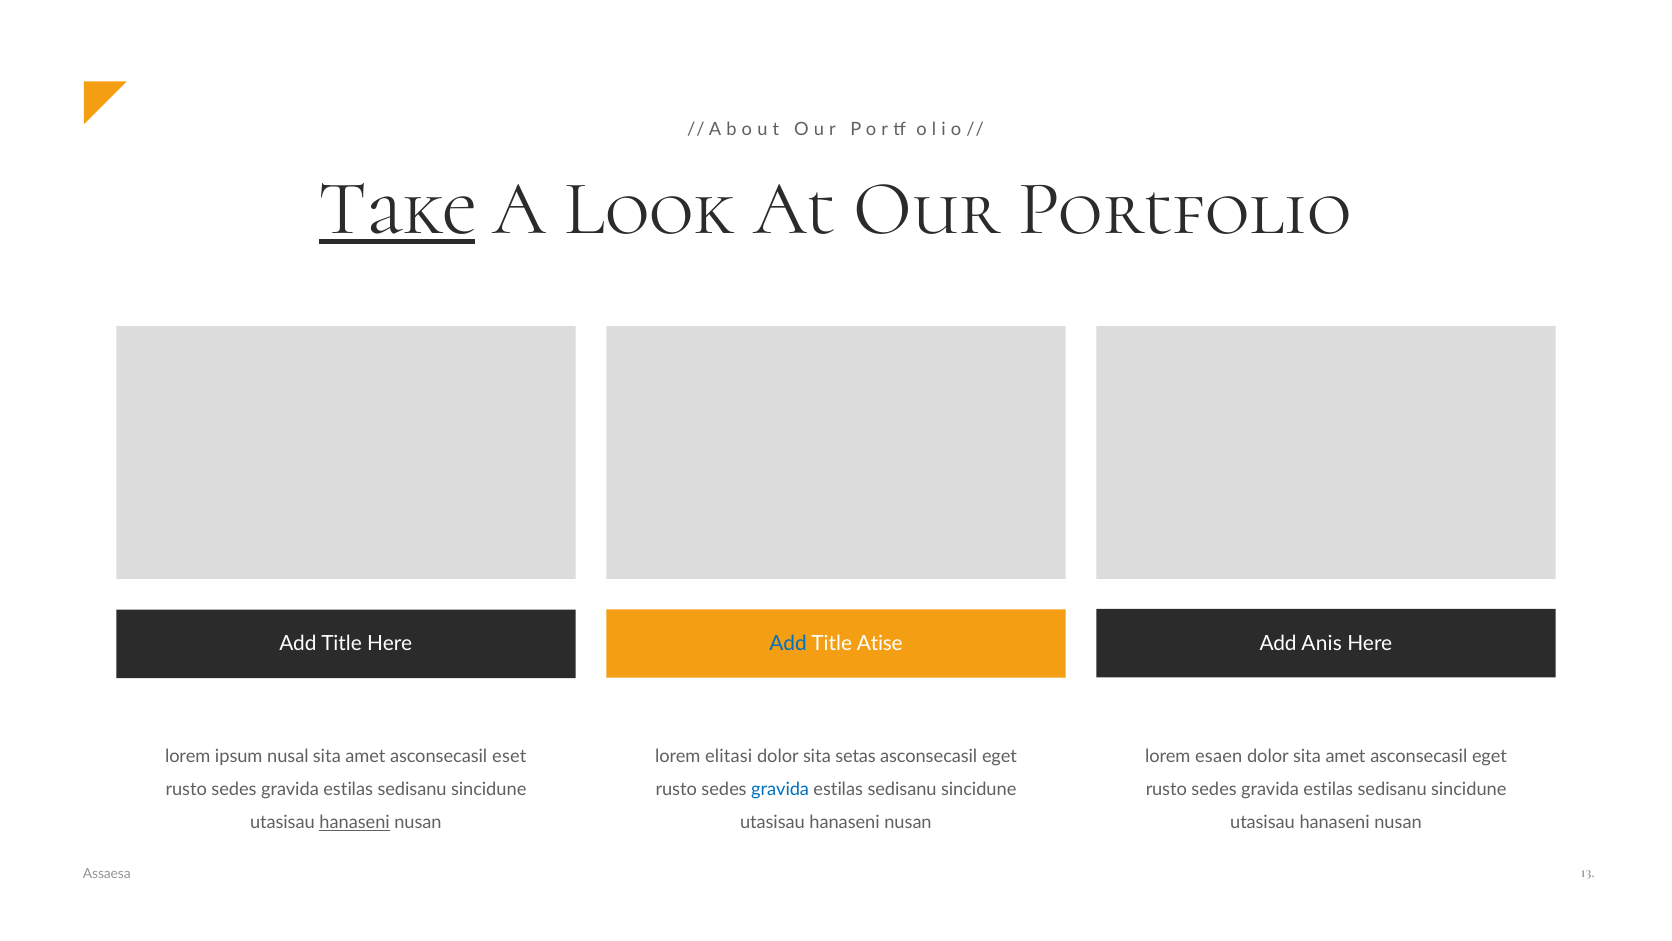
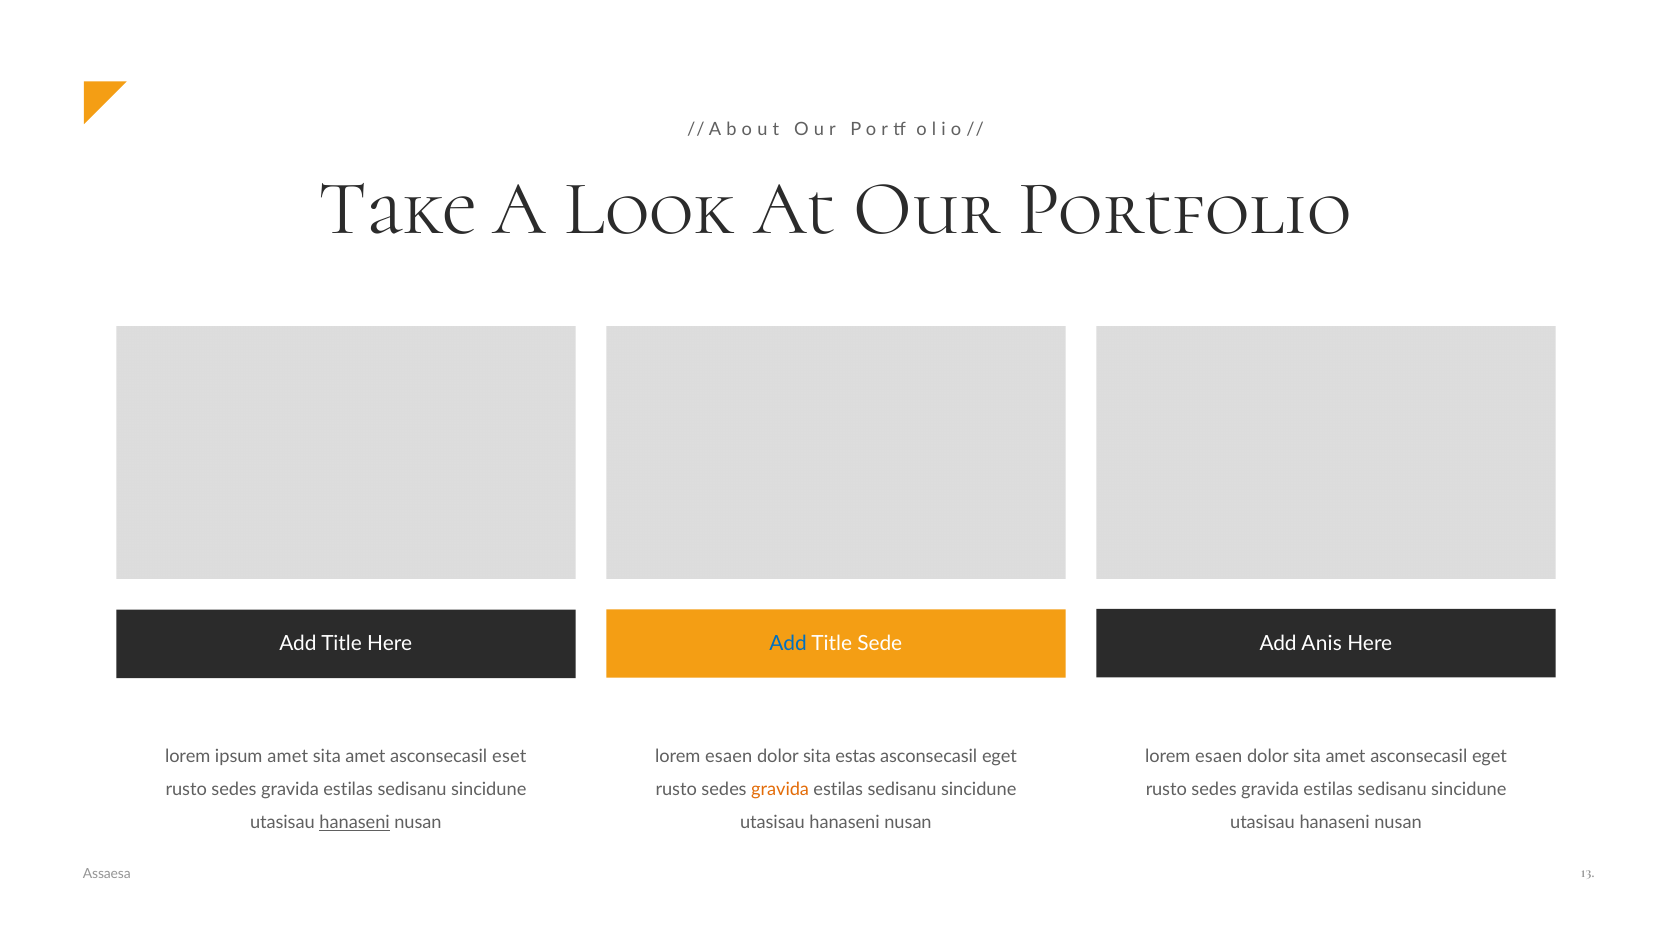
Take underline: present -> none
Atise: Atise -> Sede
ipsum nusal: nusal -> amet
elitasi at (729, 756): elitasi -> esaen
setas: setas -> estas
gravida at (780, 789) colour: blue -> orange
